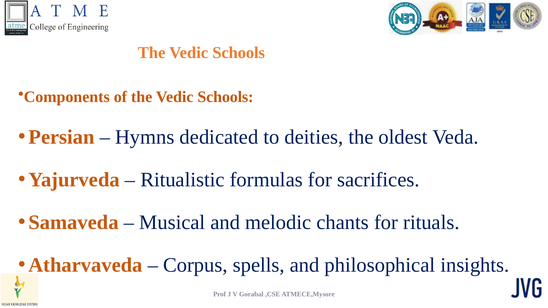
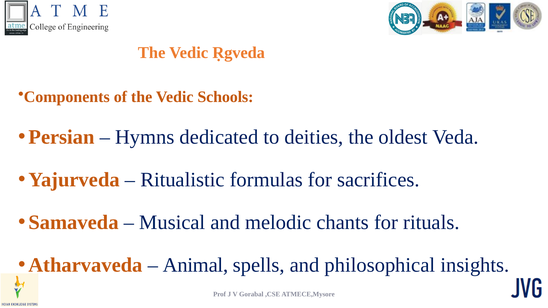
Schools at (239, 53): Schools -> Ṛgveda
Corpus: Corpus -> Animal
